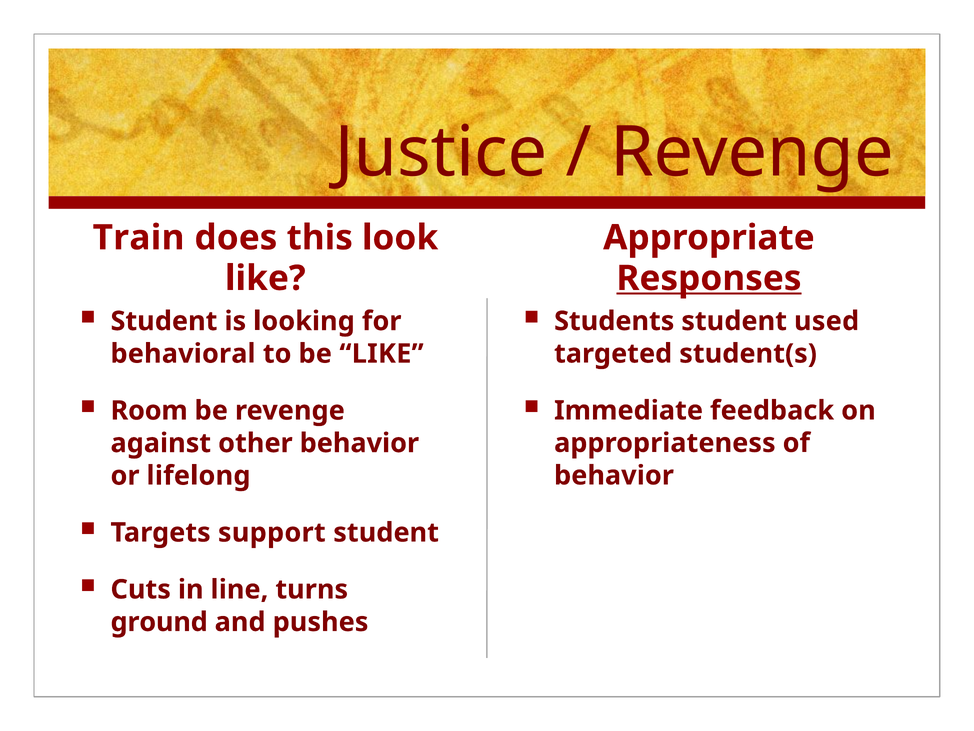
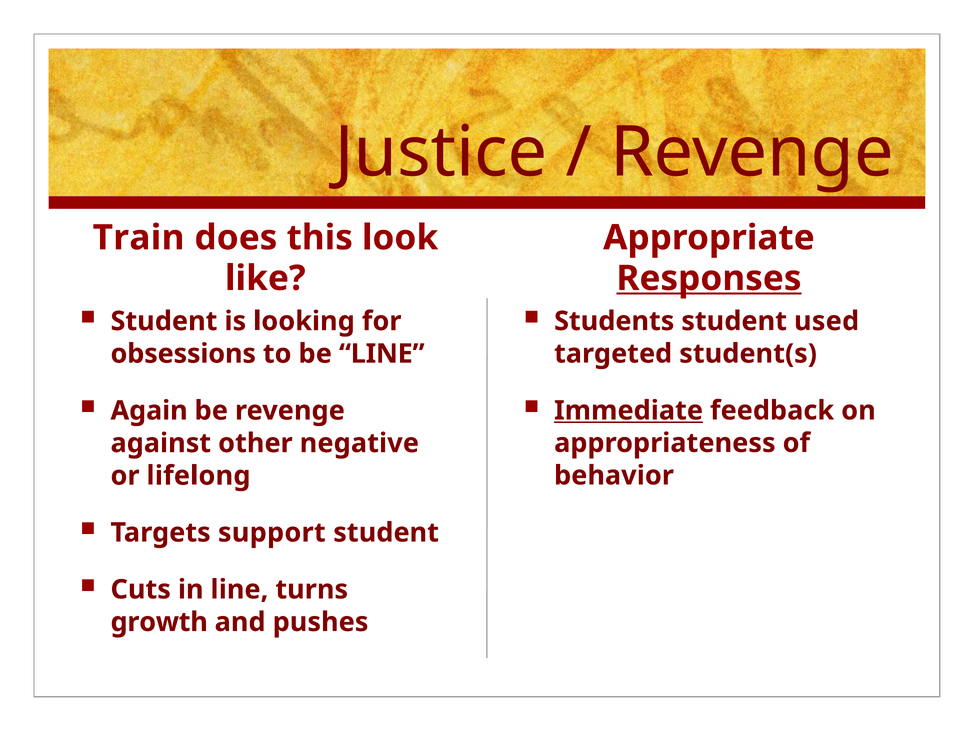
behavioral: behavioral -> obsessions
be LIKE: LIKE -> LINE
Immediate underline: none -> present
Room: Room -> Again
other behavior: behavior -> negative
ground: ground -> growth
